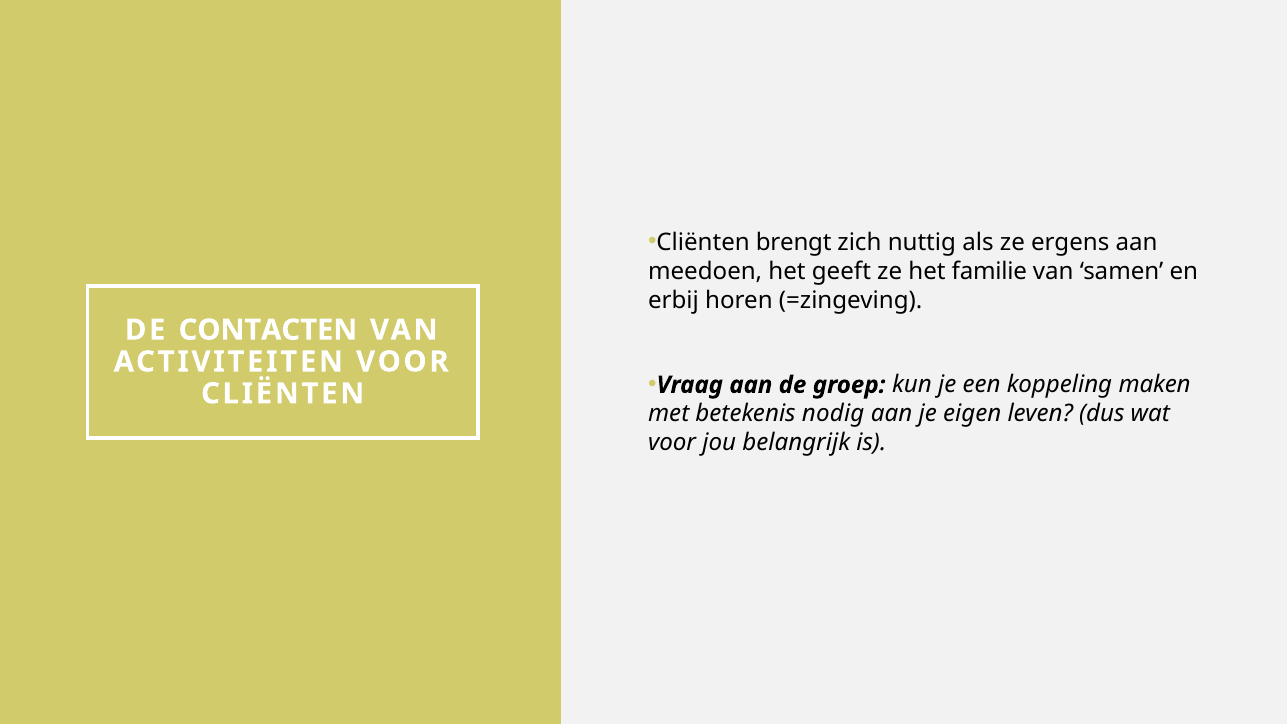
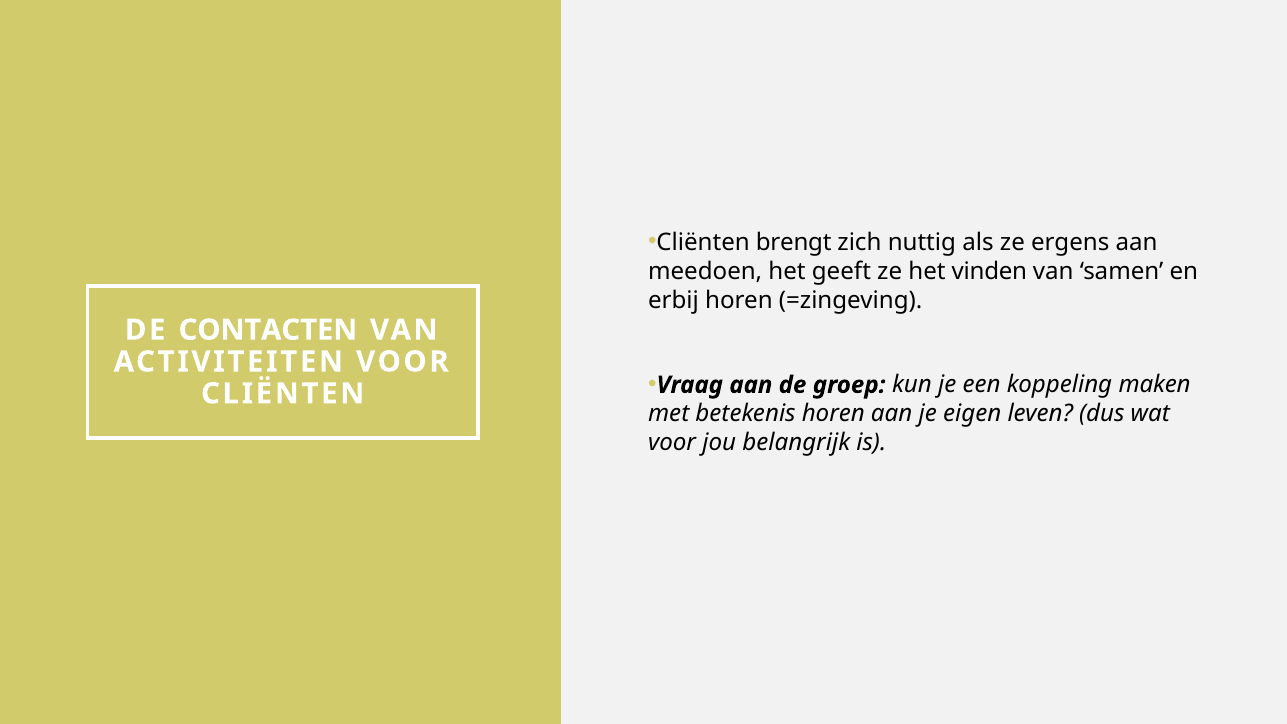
familie: familie -> vinden
betekenis nodig: nodig -> horen
